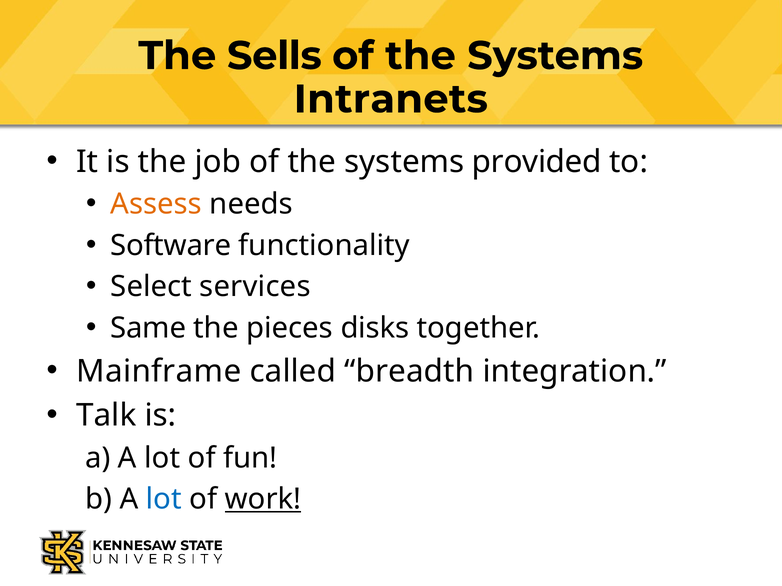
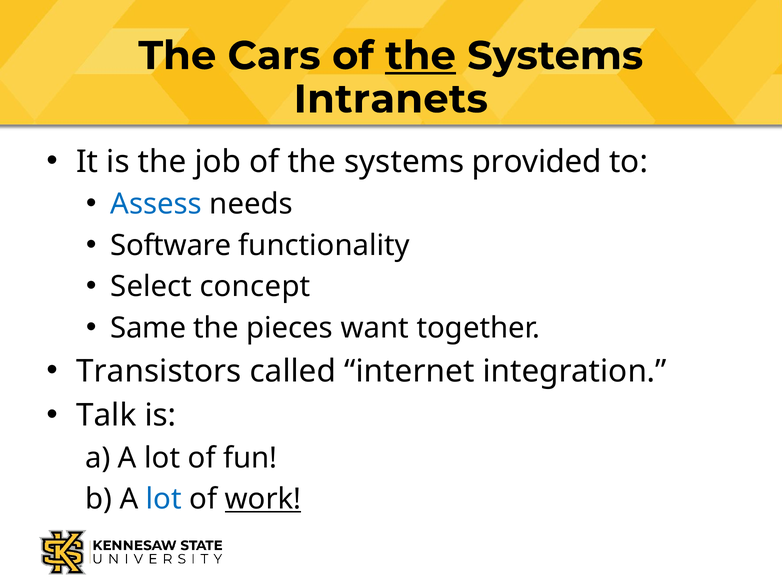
Sells: Sells -> Cars
the at (421, 56) underline: none -> present
Assess colour: orange -> blue
services: services -> concept
disks: disks -> want
Mainframe: Mainframe -> Transistors
breadth: breadth -> internet
